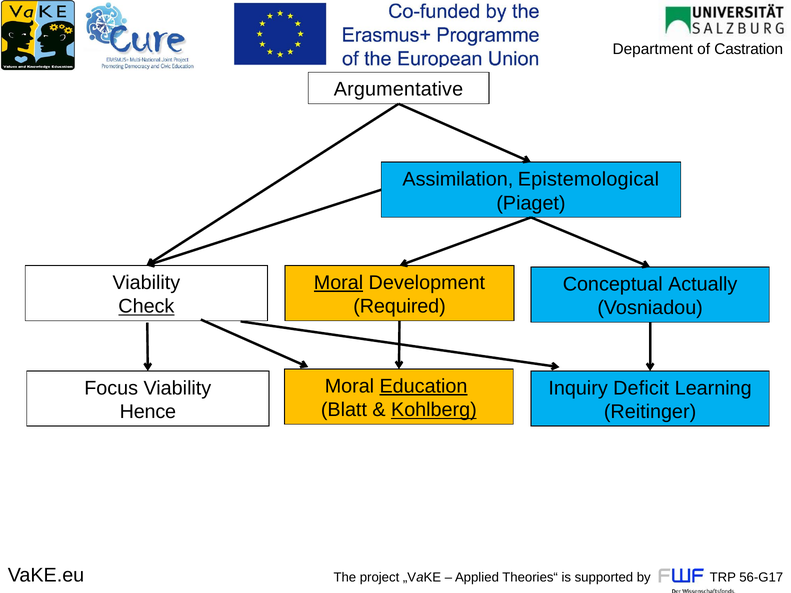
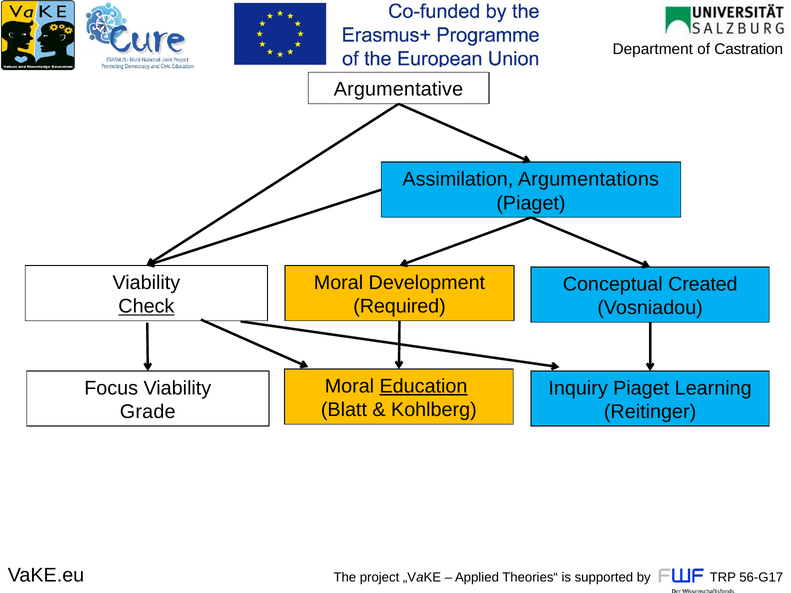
Epistemological: Epistemological -> Argumentations
Moral at (338, 283) underline: present -> none
Actually: Actually -> Created
Inquiry Deficit: Deficit -> Piaget
Kohlberg underline: present -> none
Hence: Hence -> Grade
